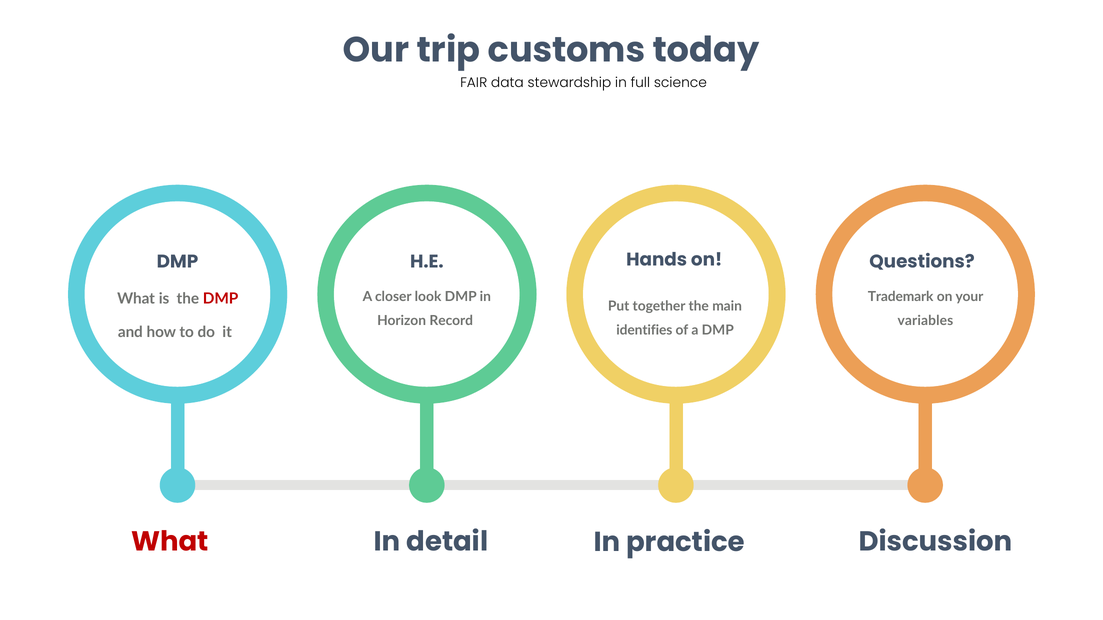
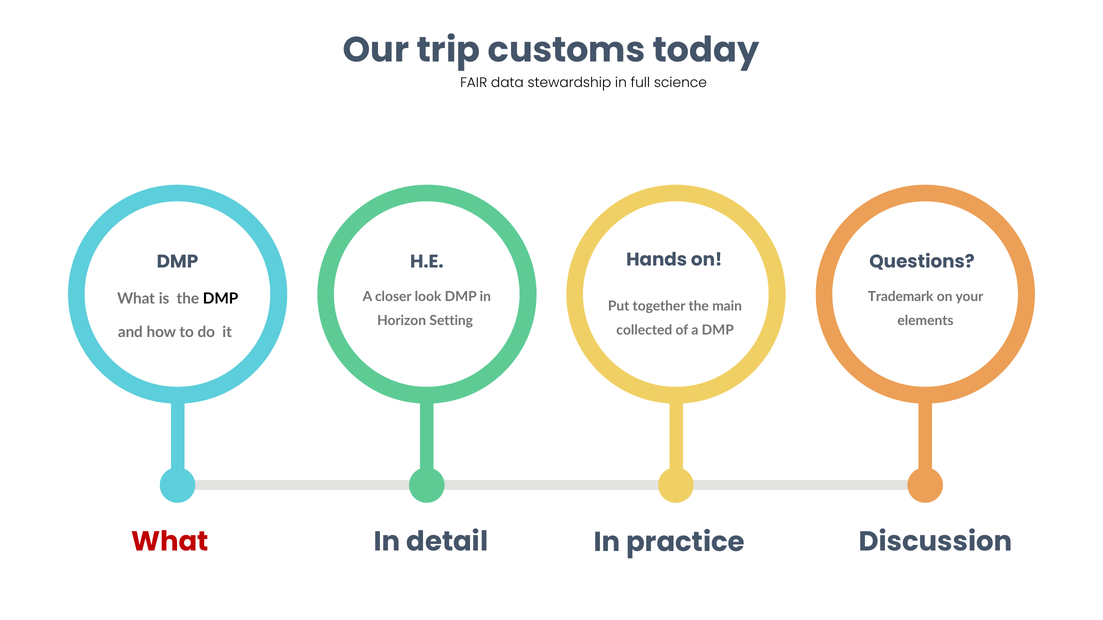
DMP at (221, 299) colour: red -> black
Record: Record -> Setting
variables: variables -> elements
identifies: identifies -> collected
